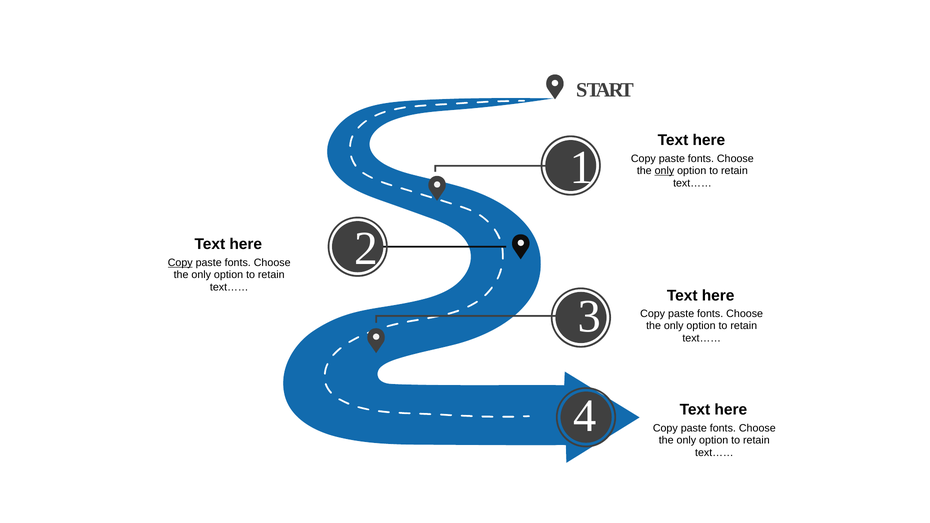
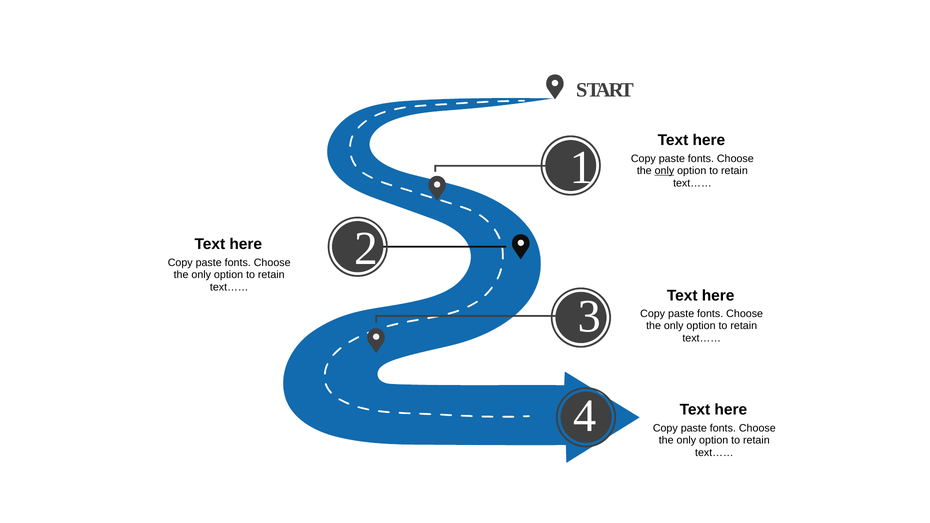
Copy at (180, 263) underline: present -> none
